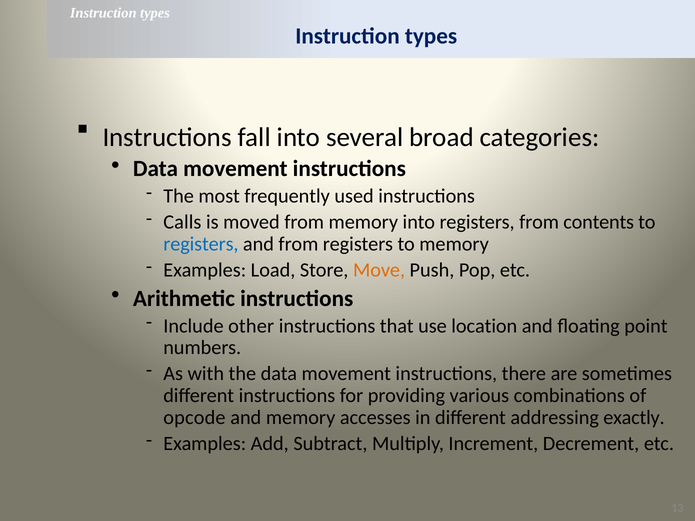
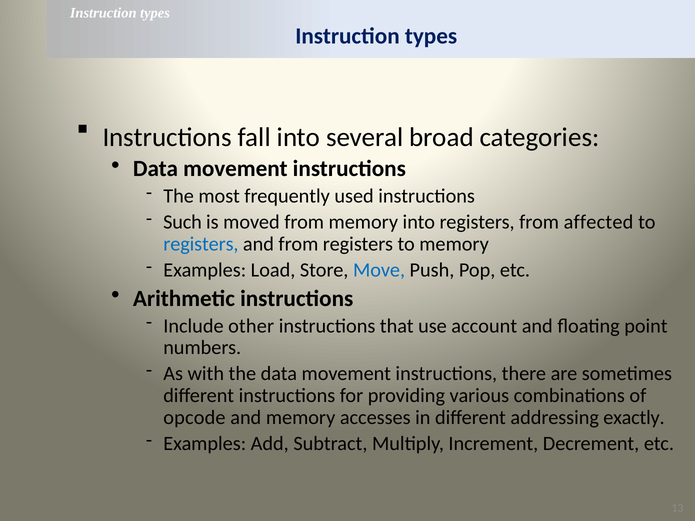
Calls: Calls -> Such
contents: contents -> affected
Move colour: orange -> blue
location: location -> account
